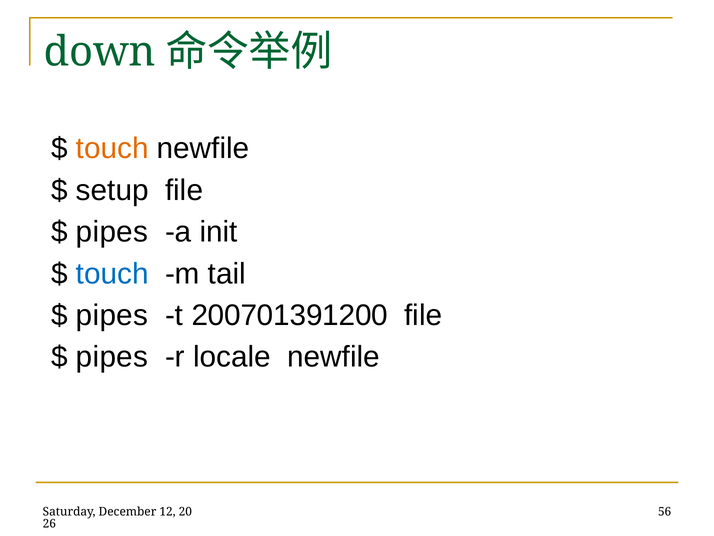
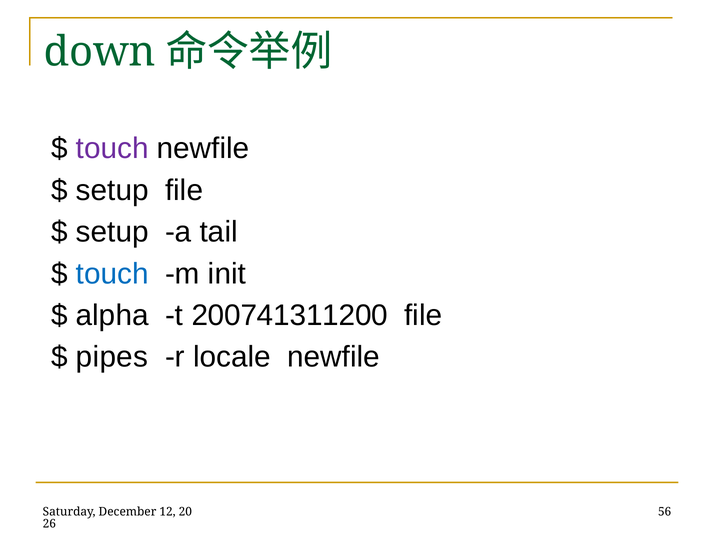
touch at (112, 148) colour: orange -> purple
pipes at (112, 232): pipes -> setup
init: init -> tail
tail: tail -> init
pipes at (112, 315): pipes -> alpha
200701391200: 200701391200 -> 200741311200
